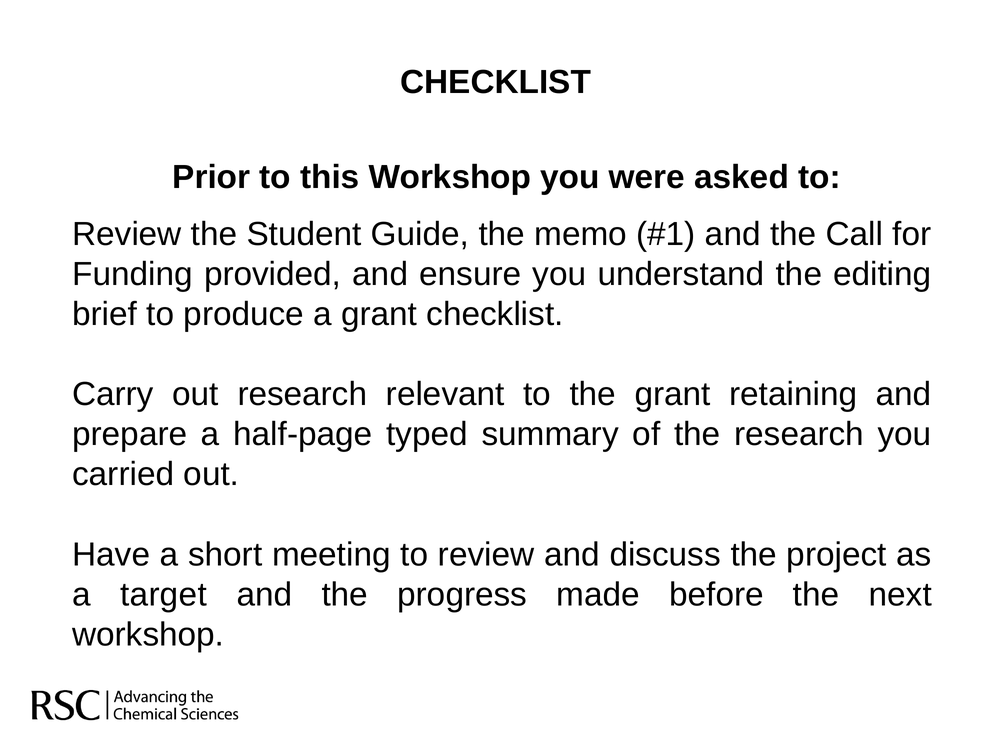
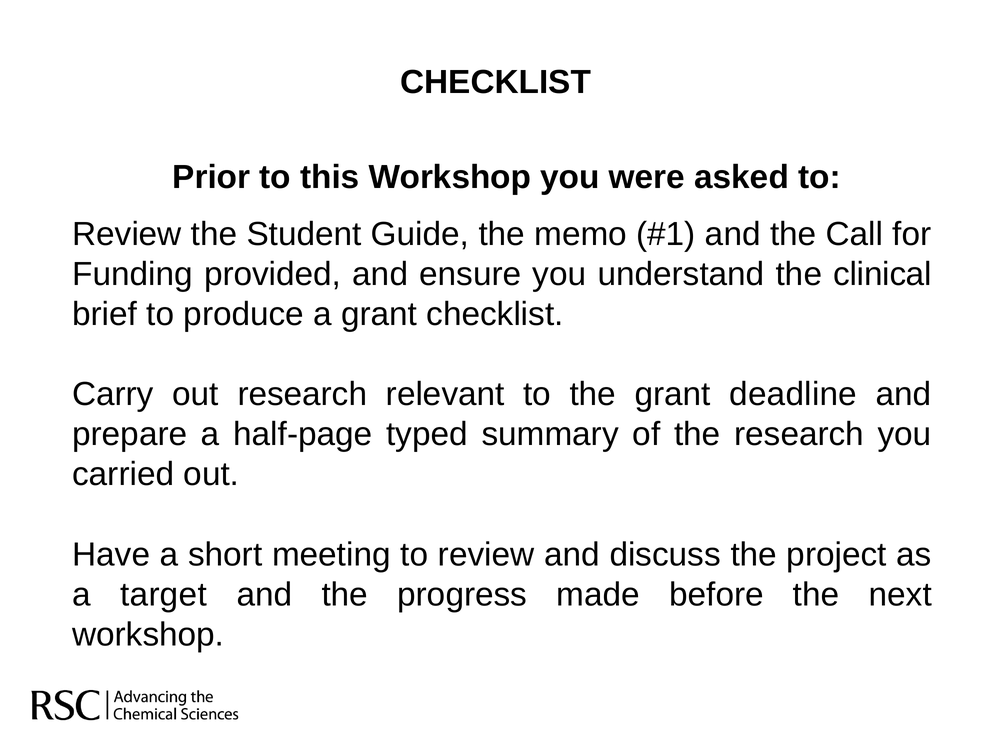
editing: editing -> clinical
retaining: retaining -> deadline
